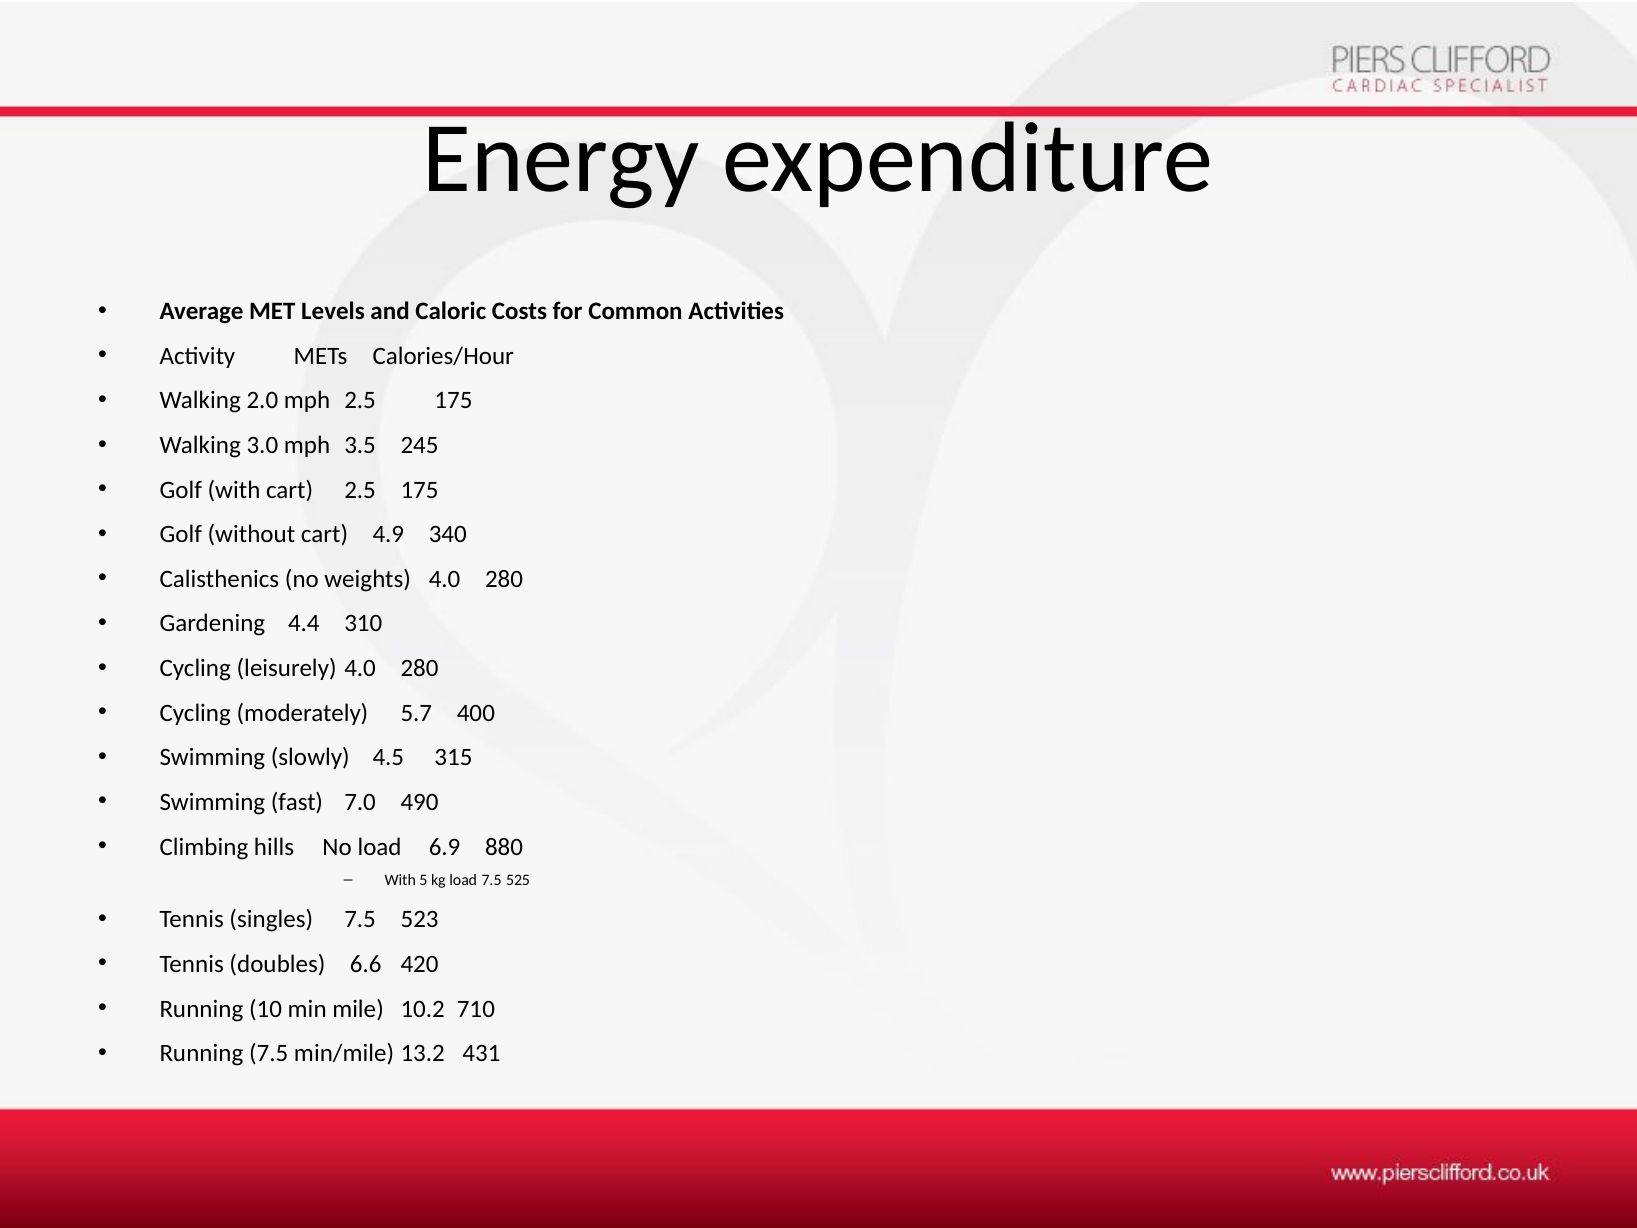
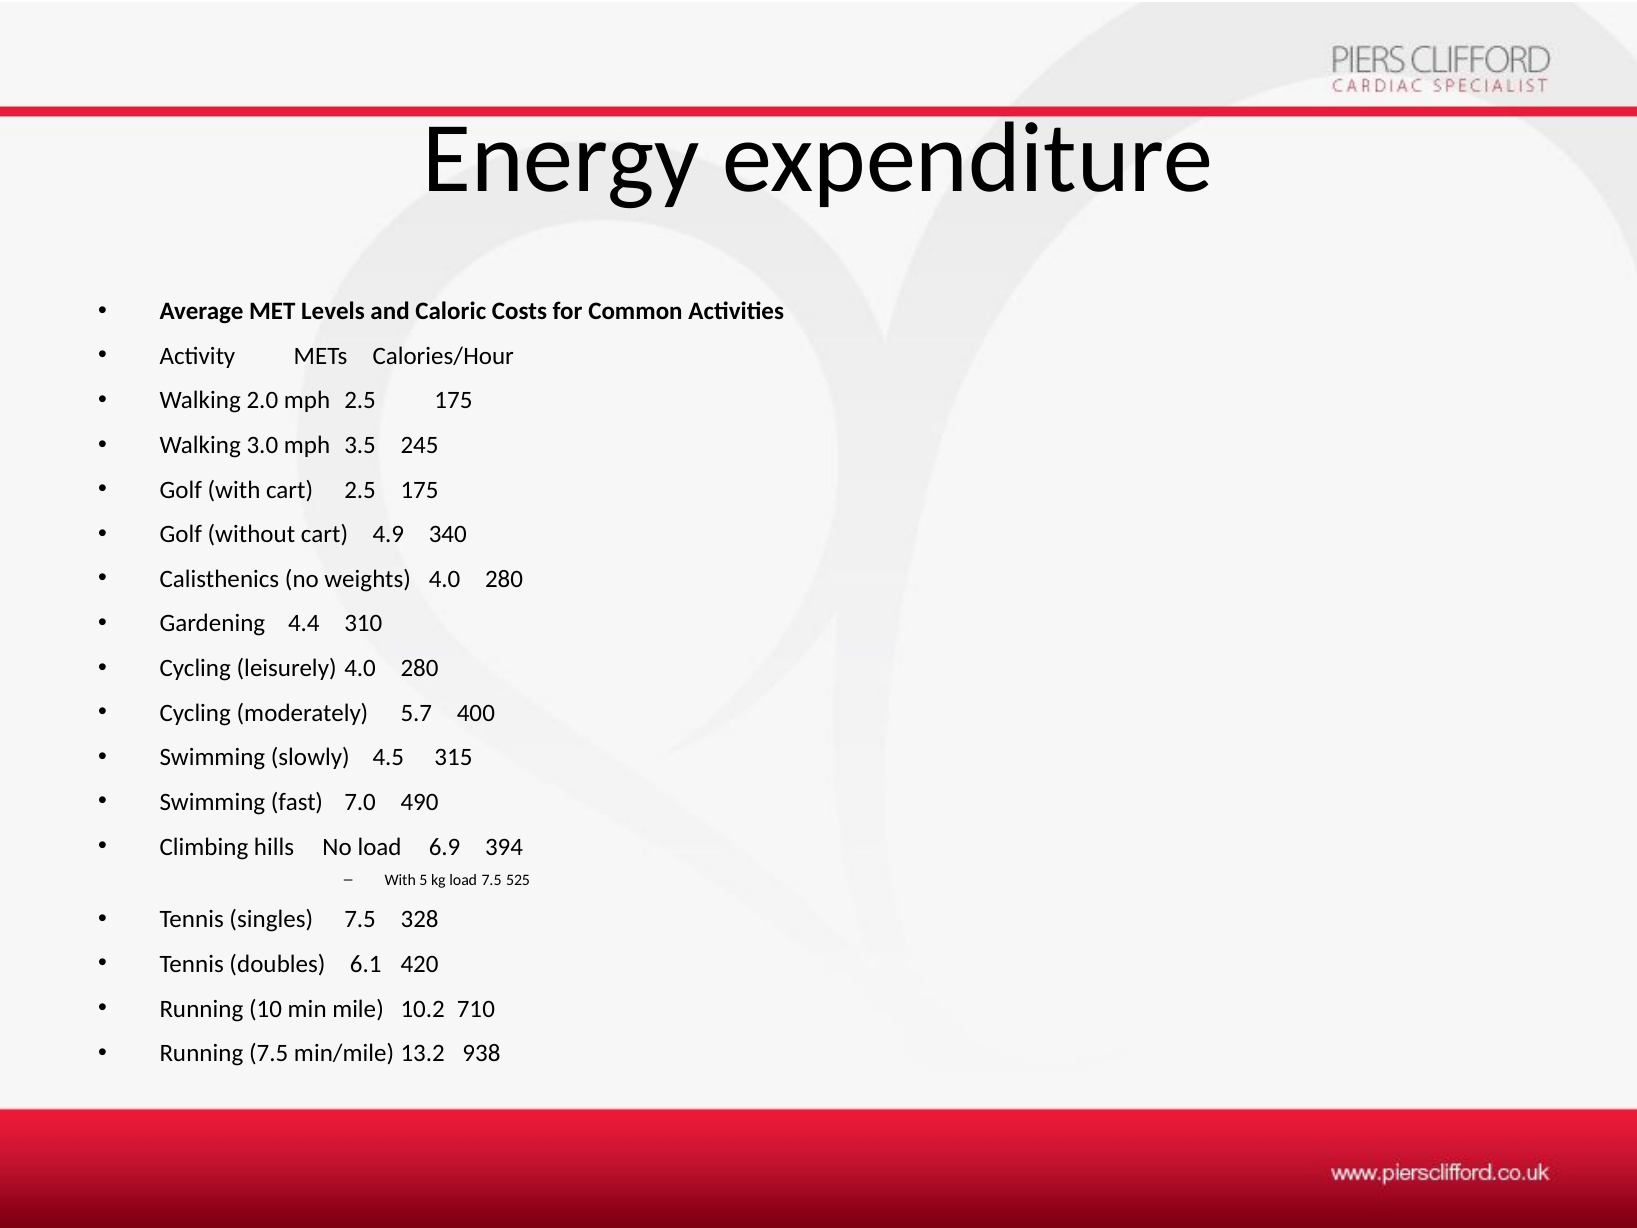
880: 880 -> 394
523: 523 -> 328
6.6: 6.6 -> 6.1
431: 431 -> 938
